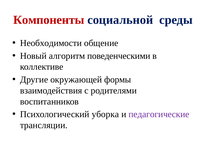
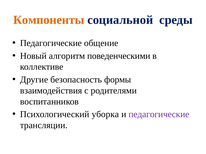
Компоненты colour: red -> orange
Необходимости at (51, 43): Необходимости -> Педагогические
окружающей: окружающей -> безопасность
